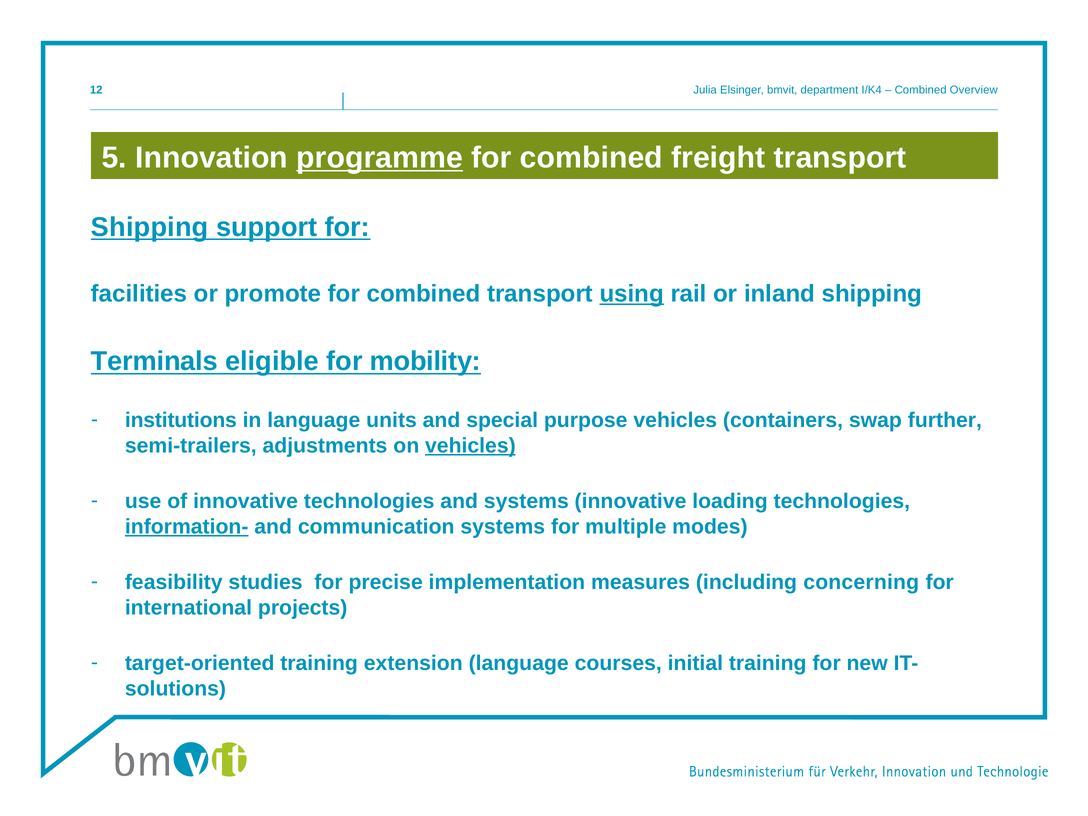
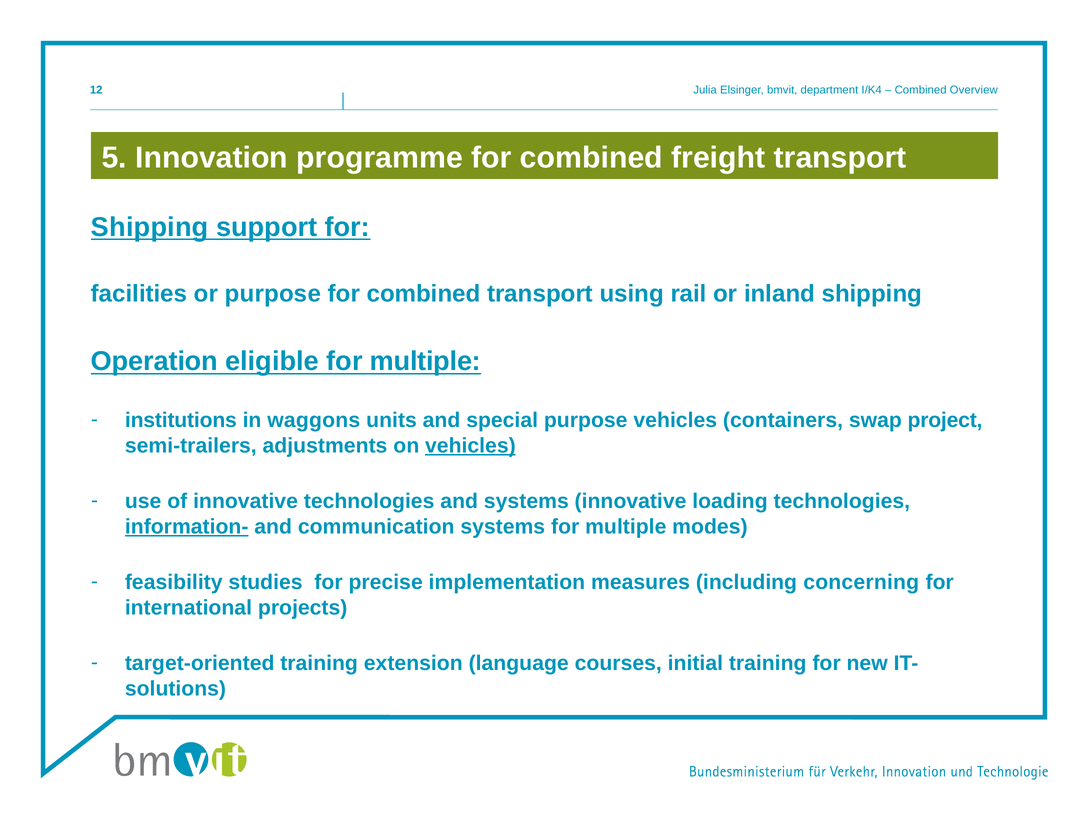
programme underline: present -> none
or promote: promote -> purpose
using underline: present -> none
Terminals: Terminals -> Operation
eligible for mobility: mobility -> multiple
in language: language -> waggons
further: further -> project
